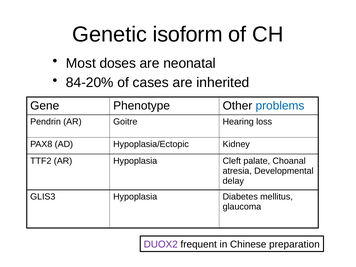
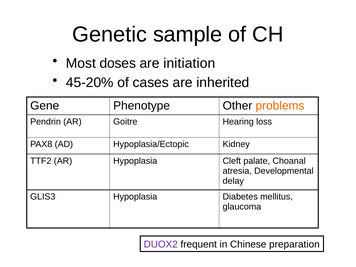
isoform: isoform -> sample
neonatal: neonatal -> initiation
84-20%: 84-20% -> 45-20%
problems colour: blue -> orange
